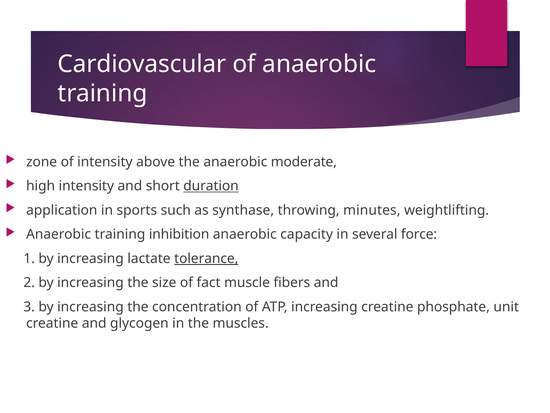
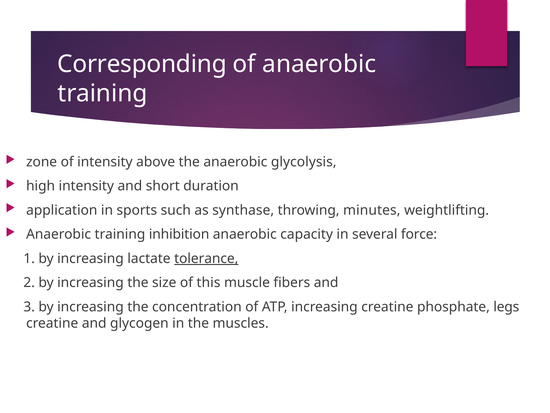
Cardiovascular: Cardiovascular -> Corresponding
moderate: moderate -> glycolysis
duration underline: present -> none
fact: fact -> this
unit: unit -> legs
